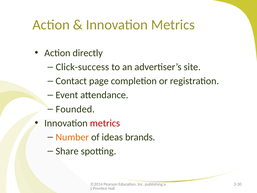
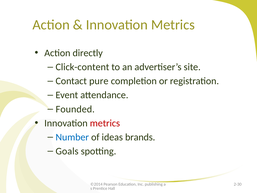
Click-success: Click-success -> Click-content
page: page -> pure
Number colour: orange -> blue
Share: Share -> Goals
